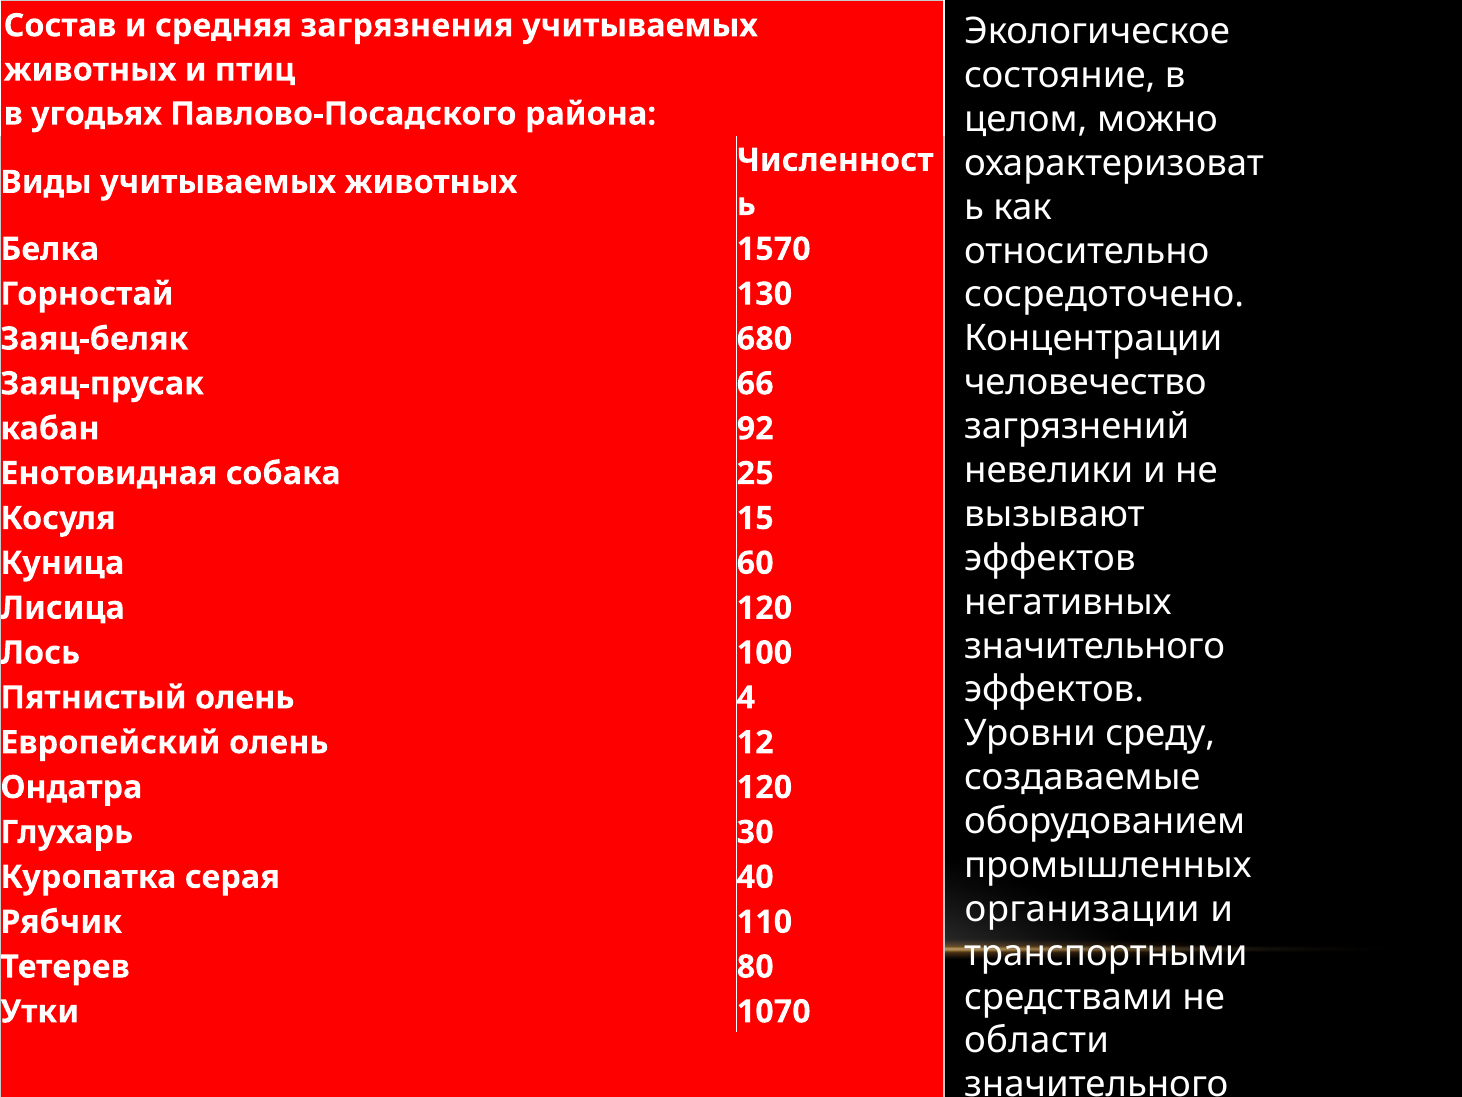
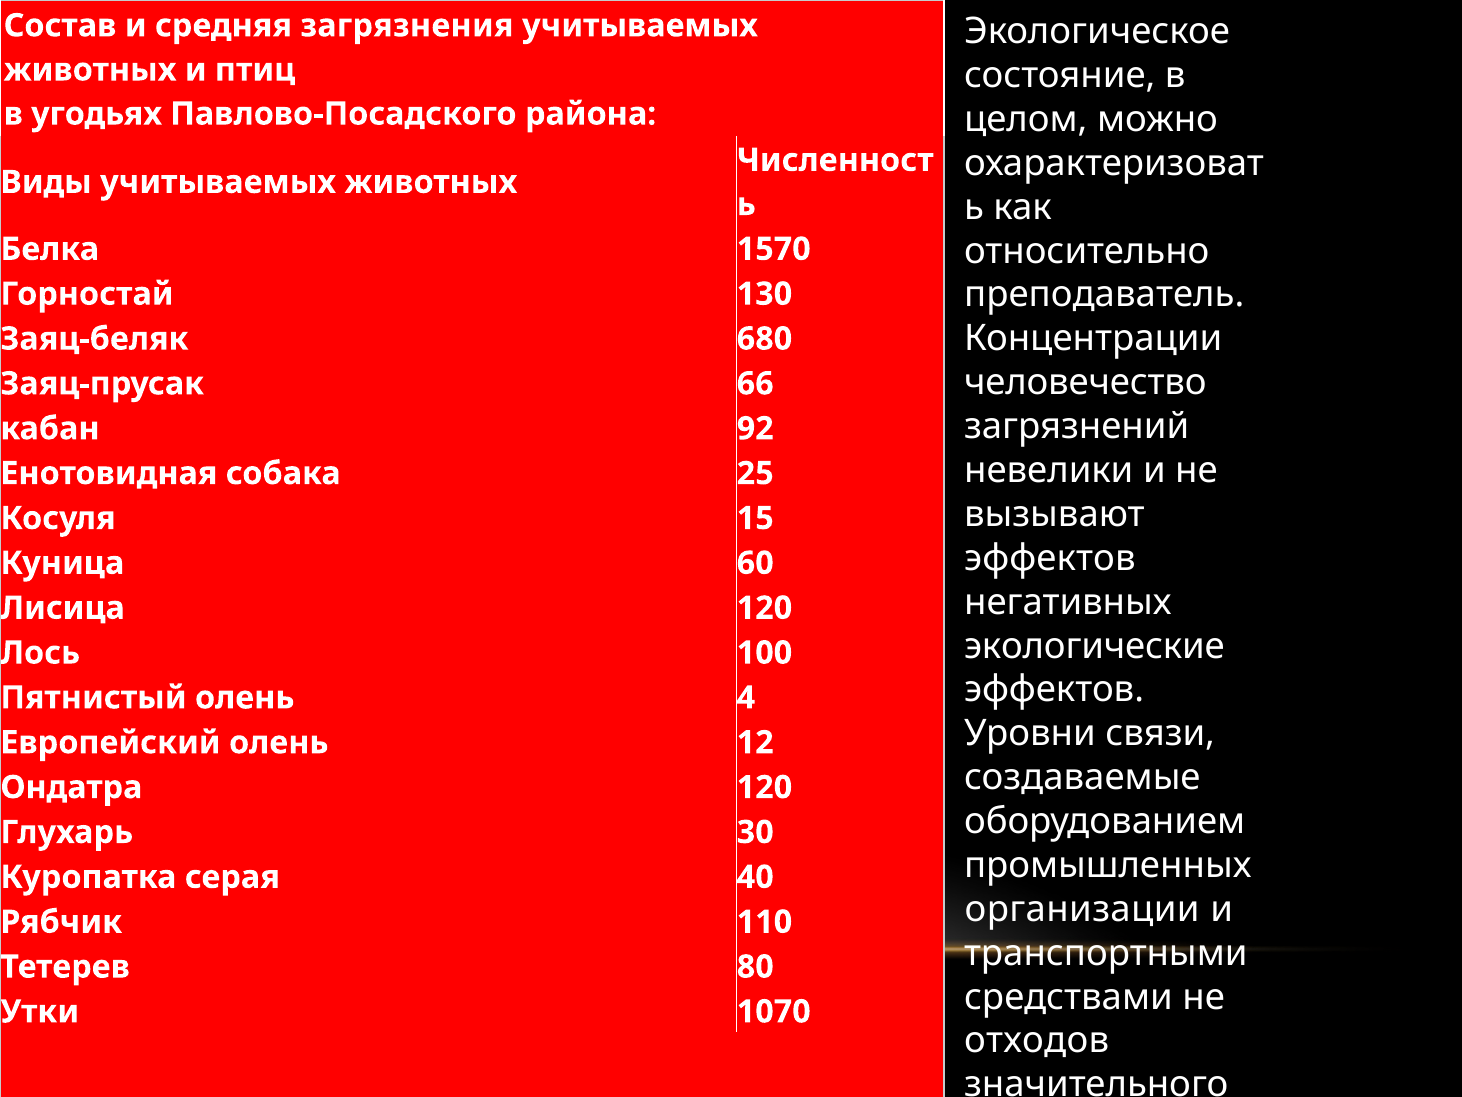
сосредоточено: сосредоточено -> преподаватель
значительного at (1095, 646): значительного -> экологические
среду: среду -> связи
области: области -> отходов
